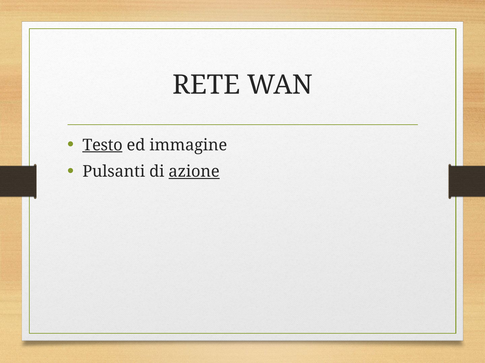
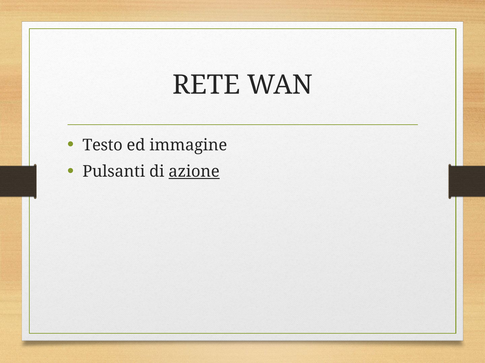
Testo underline: present -> none
